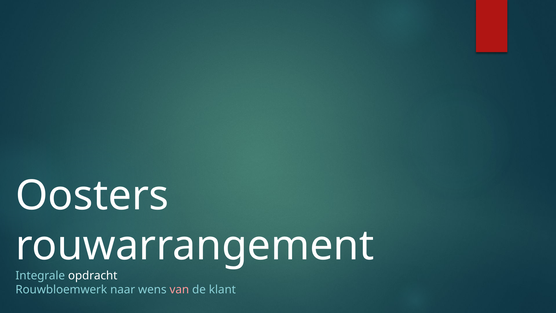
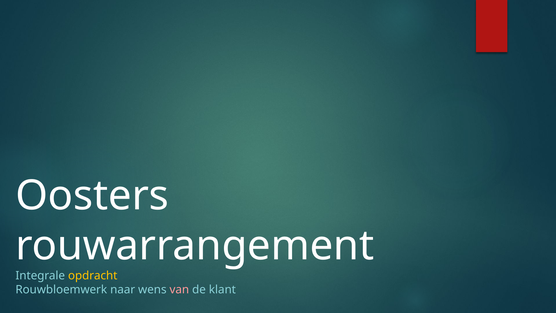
opdracht colour: white -> yellow
